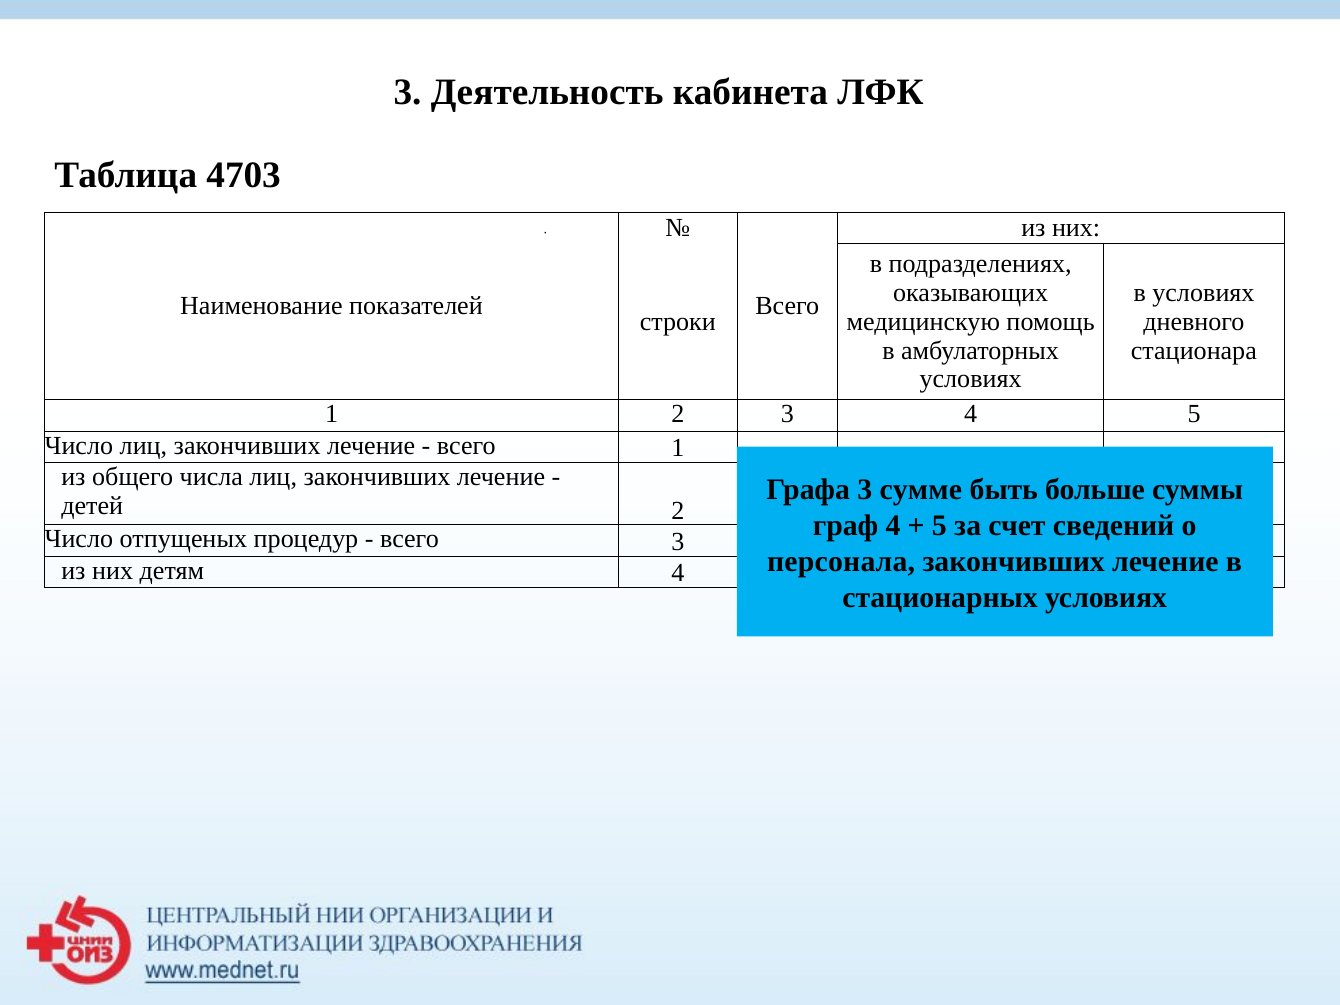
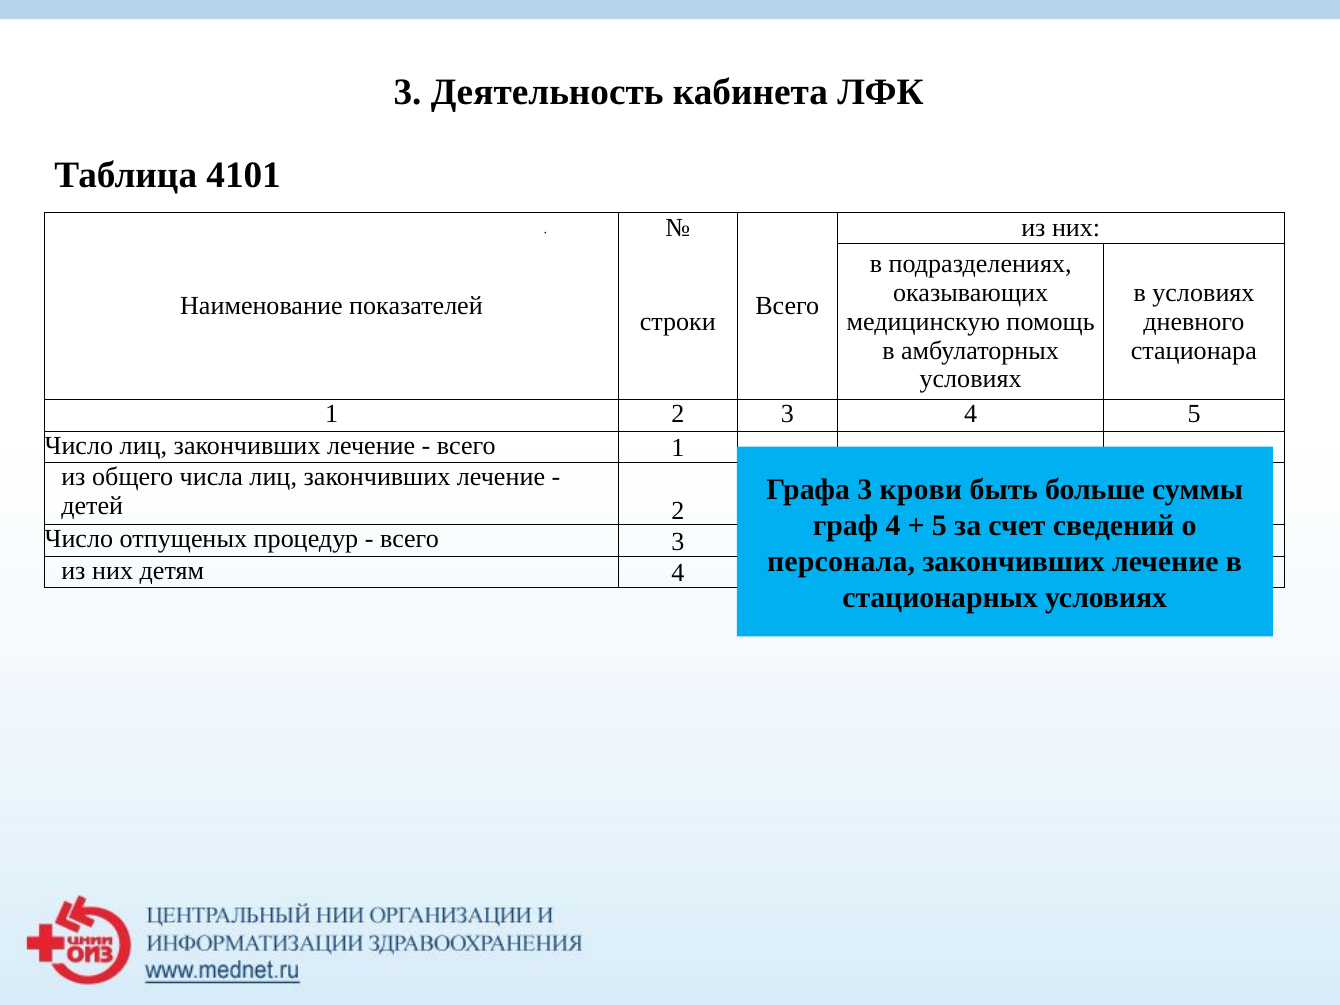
4703: 4703 -> 4101
сумме: сумме -> крови
